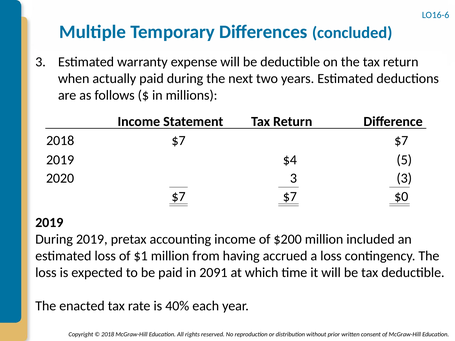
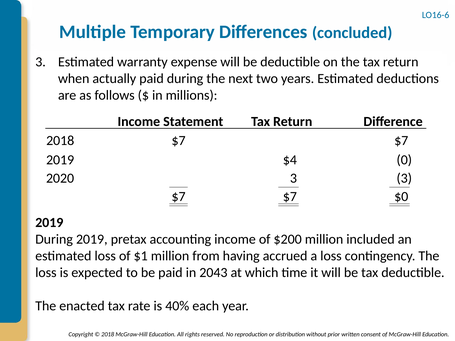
5: 5 -> 0
2091: 2091 -> 2043
